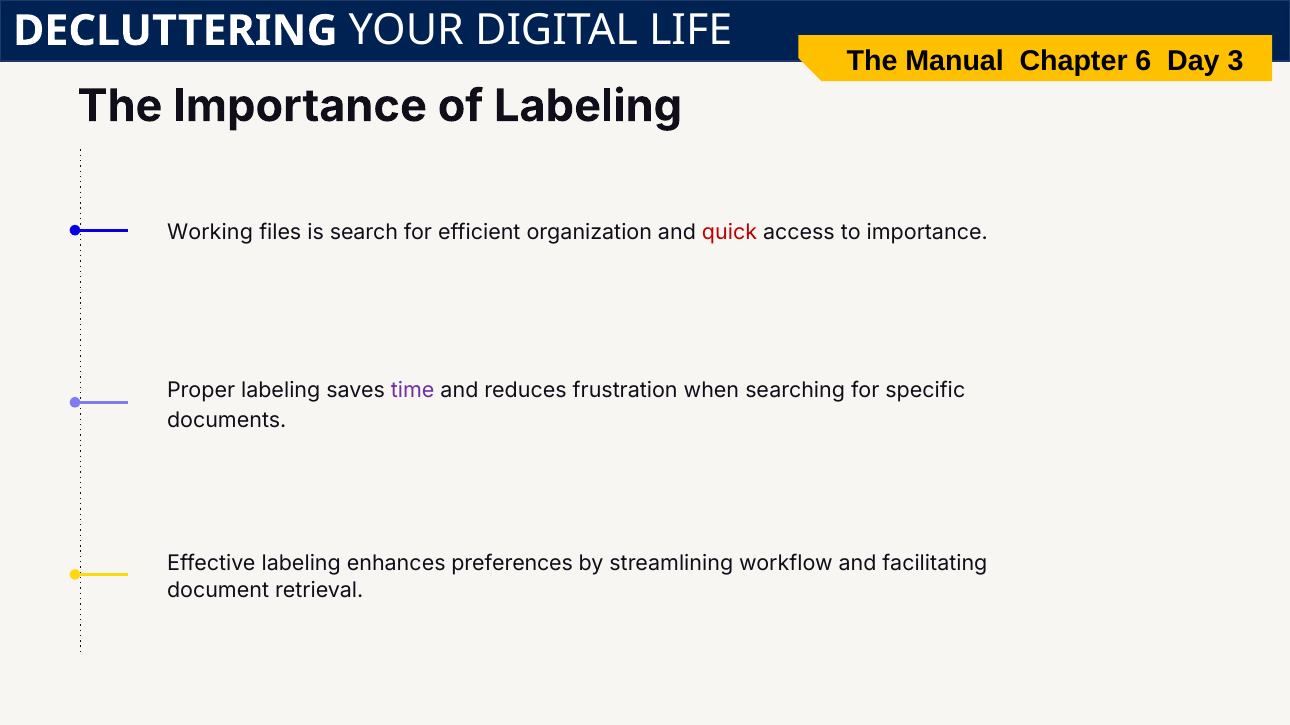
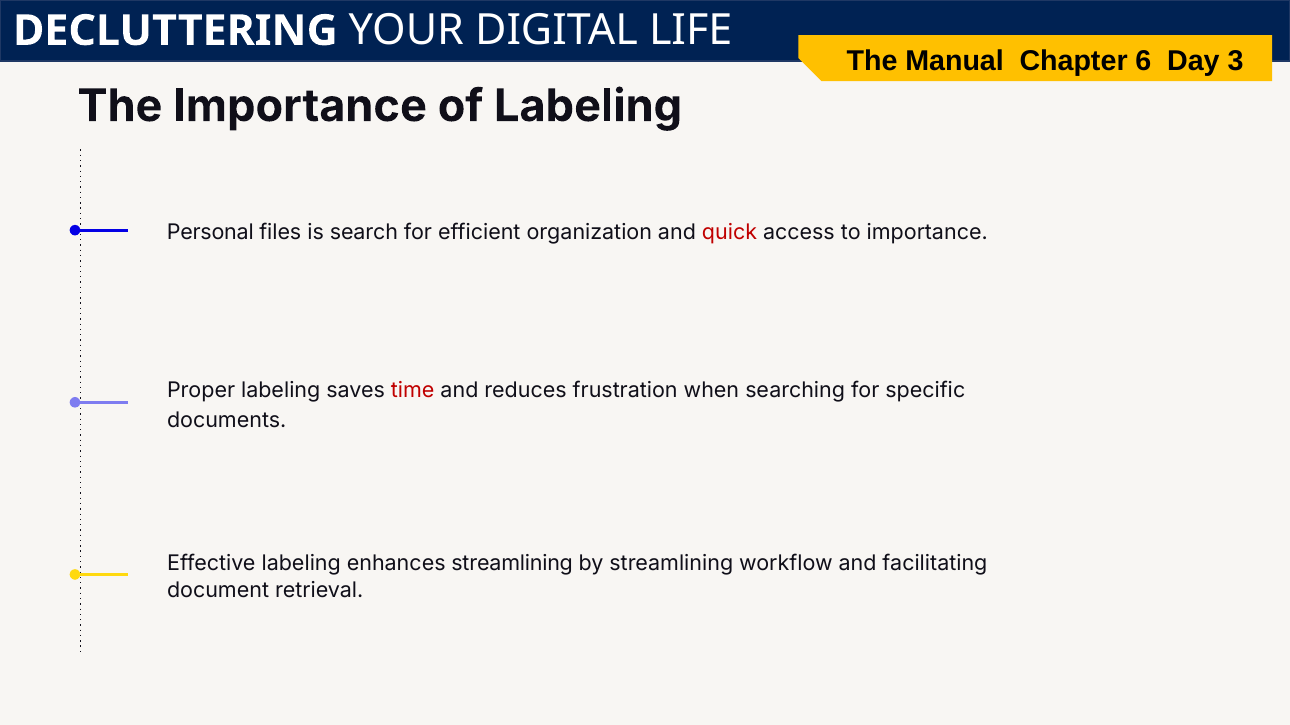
Working: Working -> Personal
time colour: purple -> red
enhances preferences: preferences -> streamlining
